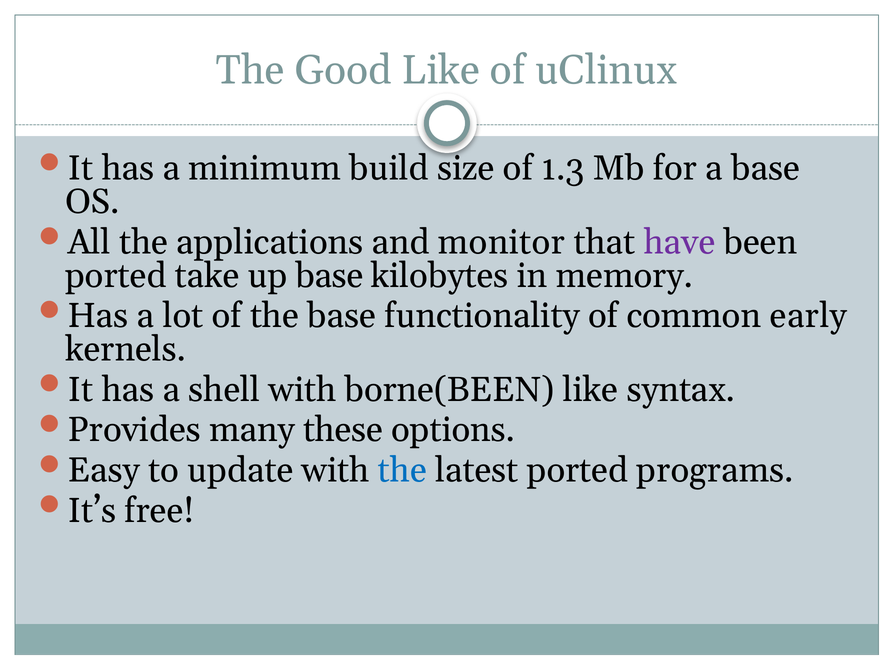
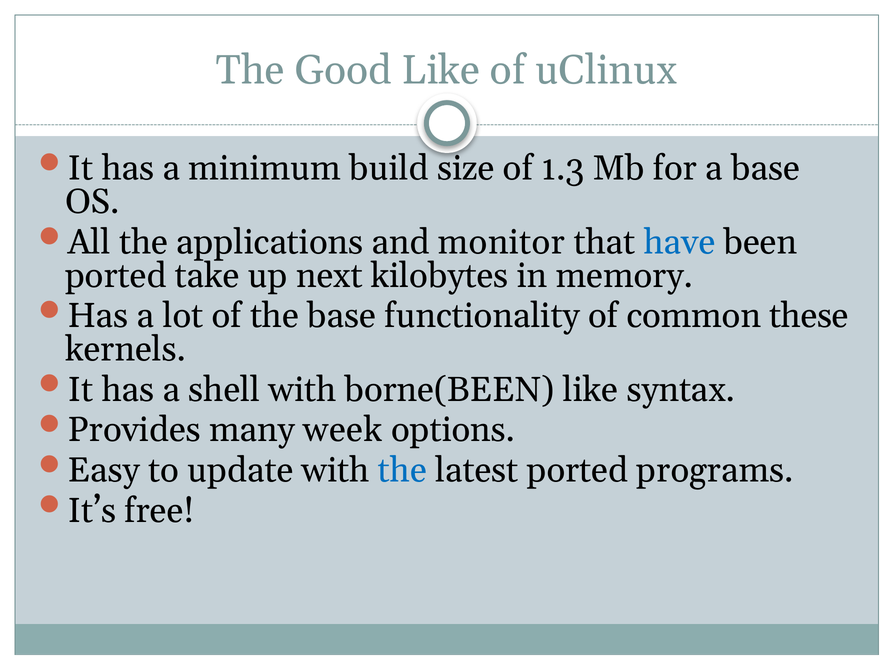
have colour: purple -> blue
up base: base -> next
early: early -> these
these: these -> week
